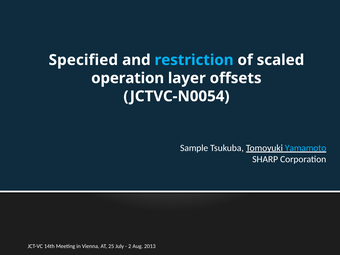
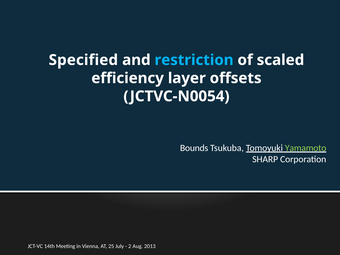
operation: operation -> efficiency
Sample: Sample -> Bounds
Yamamoto colour: light blue -> light green
